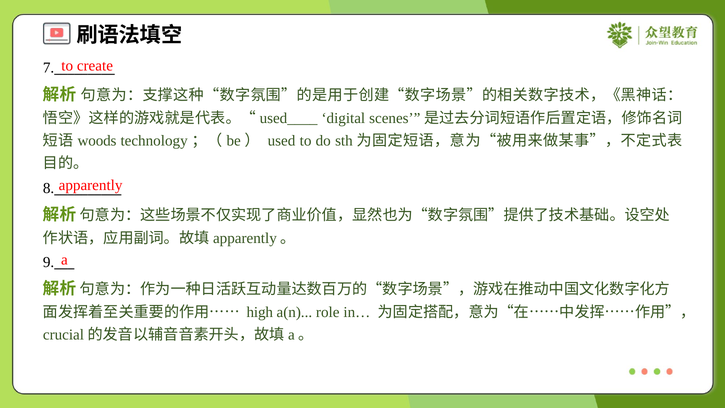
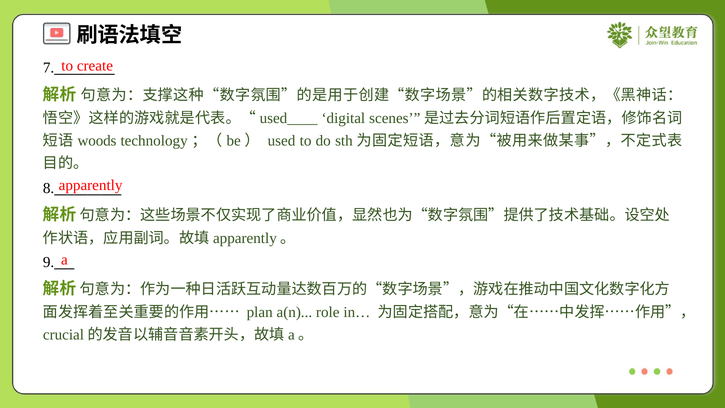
high: high -> plan
